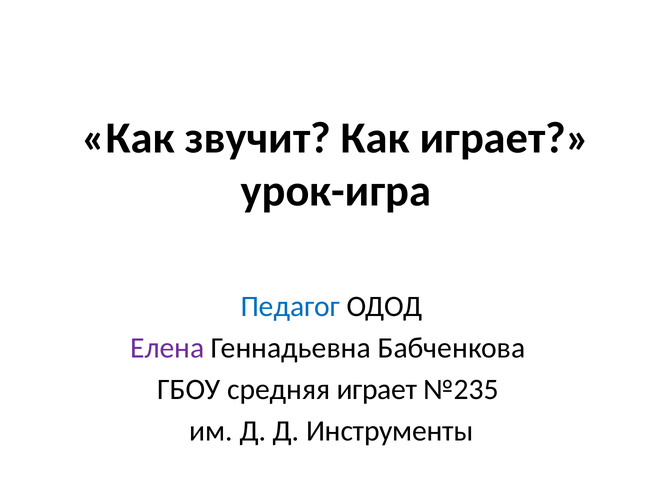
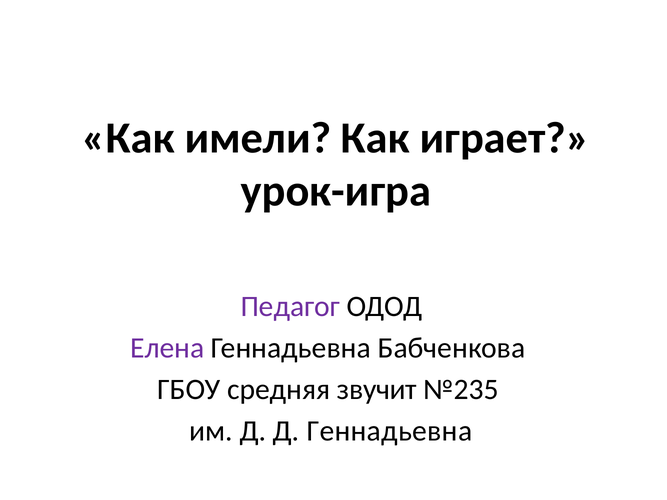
звучит: звучит -> имели
Педагог colour: blue -> purple
средняя играет: играет -> звучит
Д Инструменты: Инструменты -> Геннадьевна
